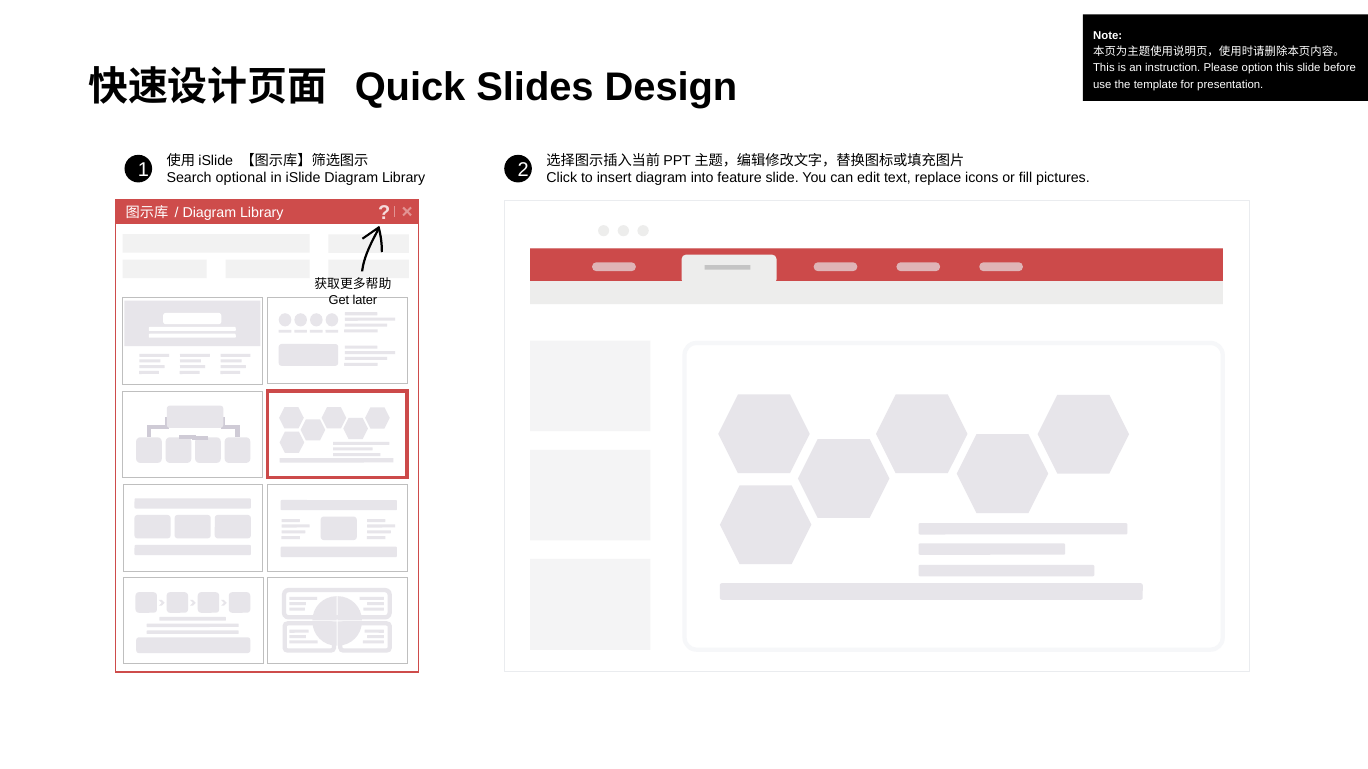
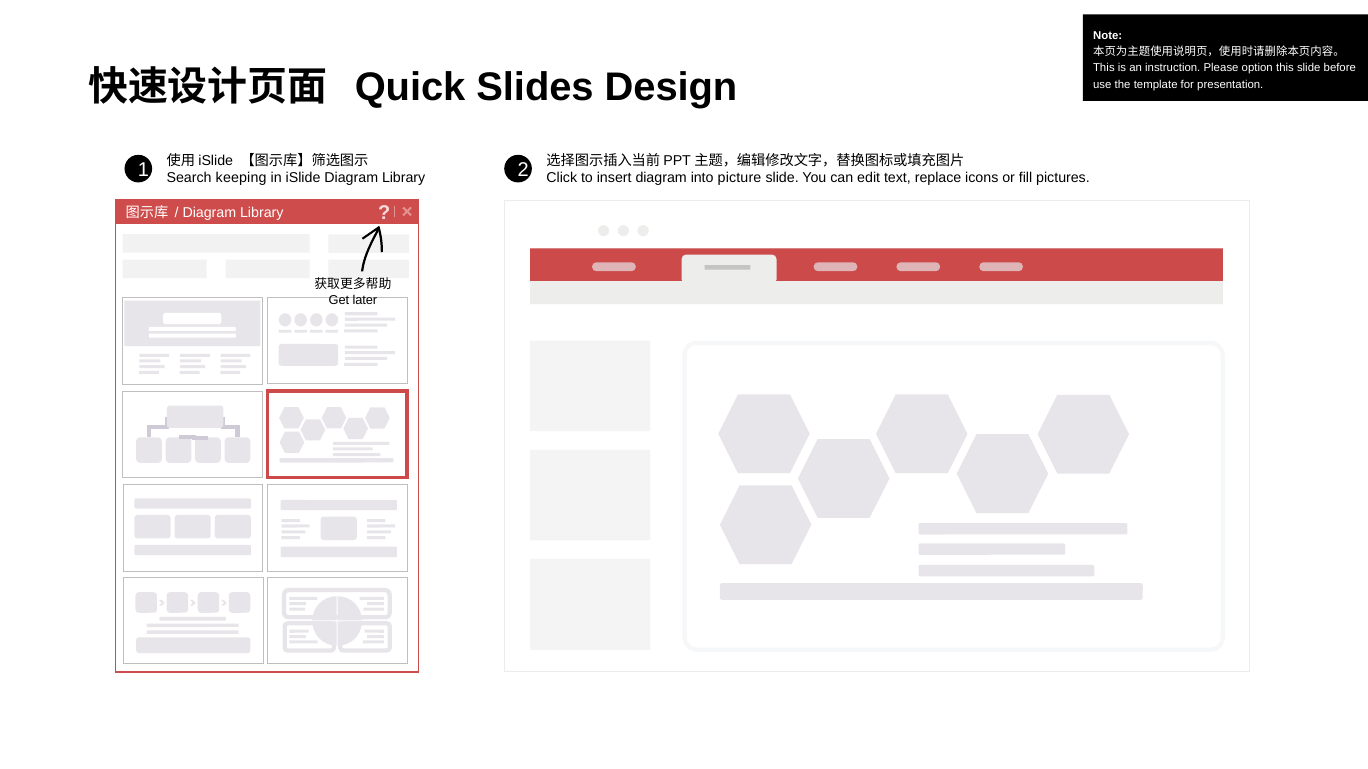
optional: optional -> keeping
feature: feature -> picture
